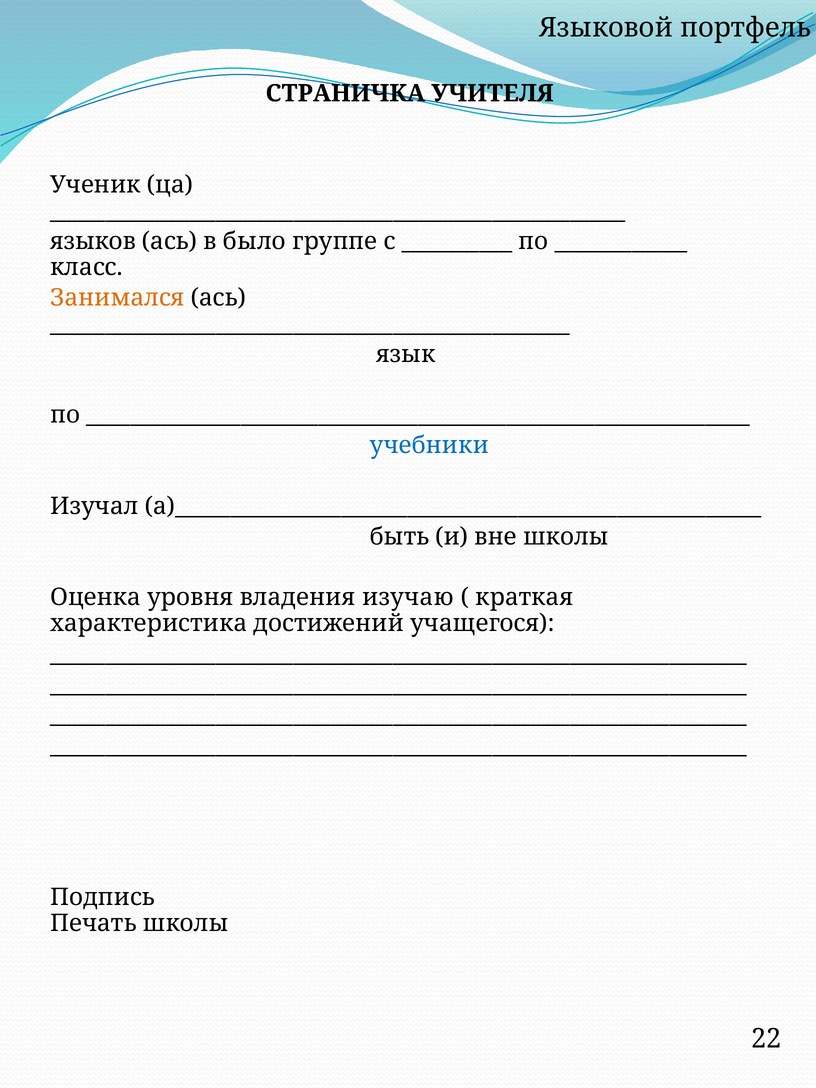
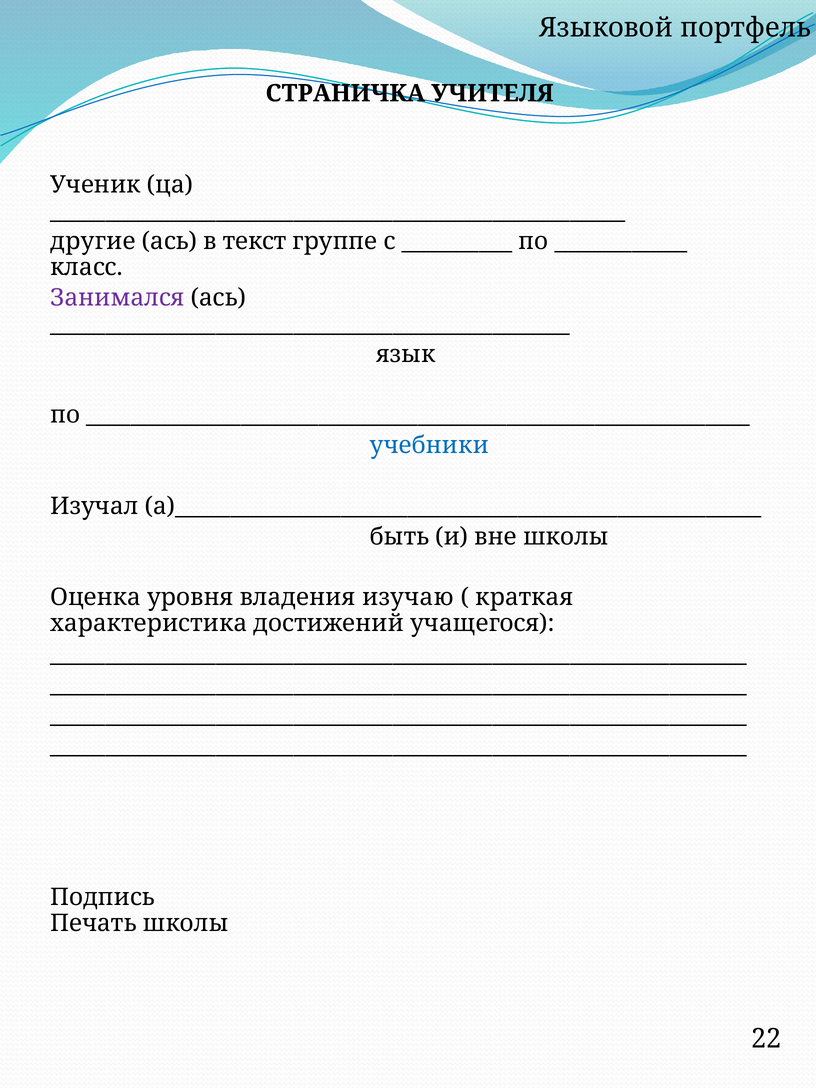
языков: языков -> другие
было: было -> текст
Занимался colour: orange -> purple
